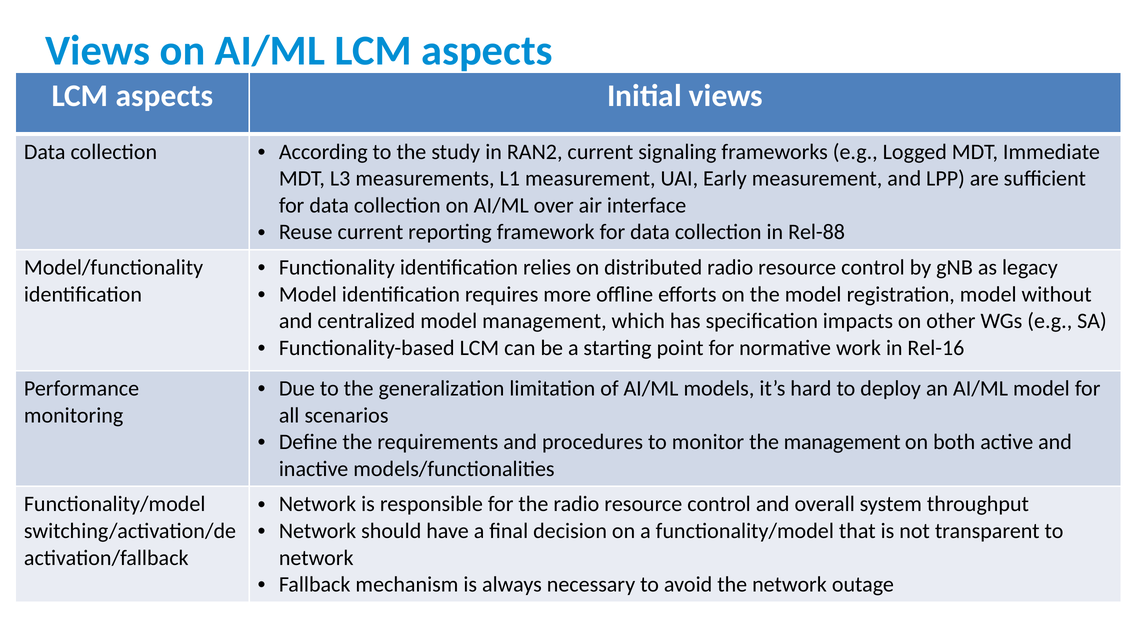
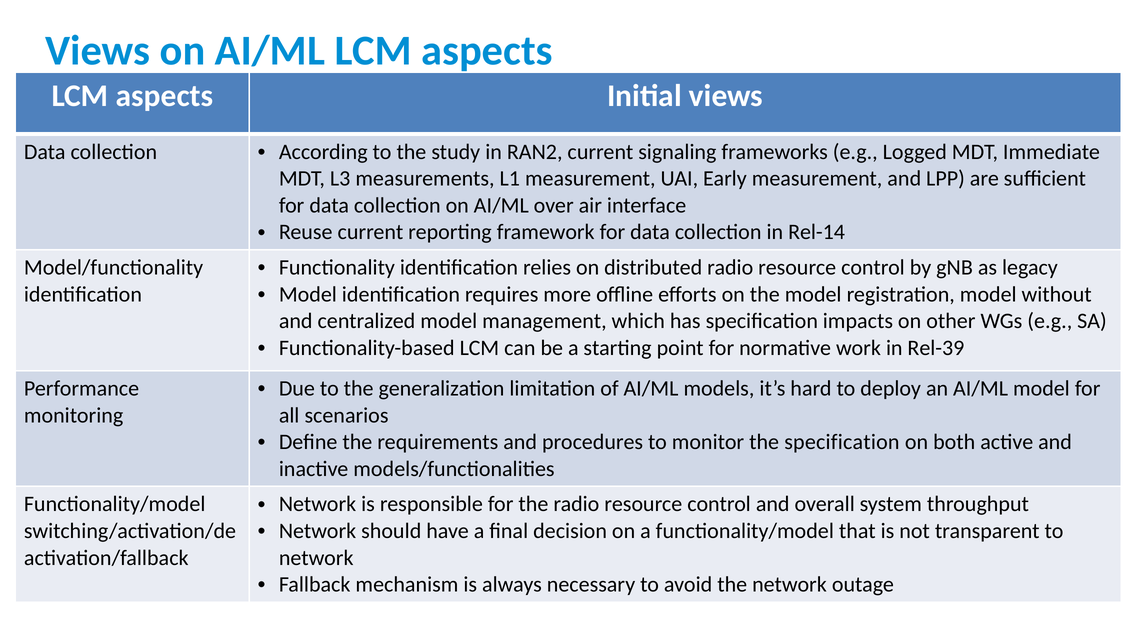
Rel-88: Rel-88 -> Rel-14
Rel-16: Rel-16 -> Rel-39
the management: management -> specification
